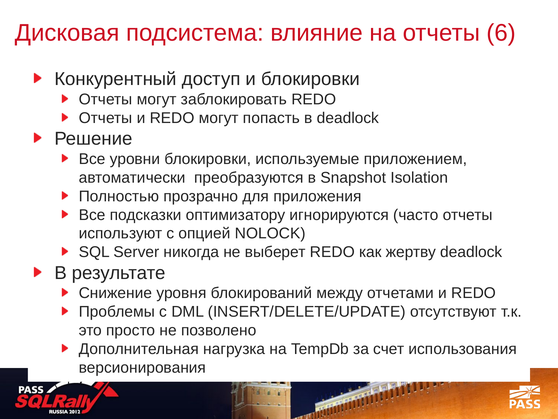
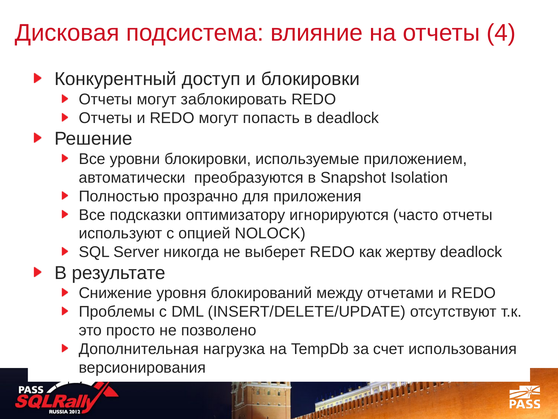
6: 6 -> 4
